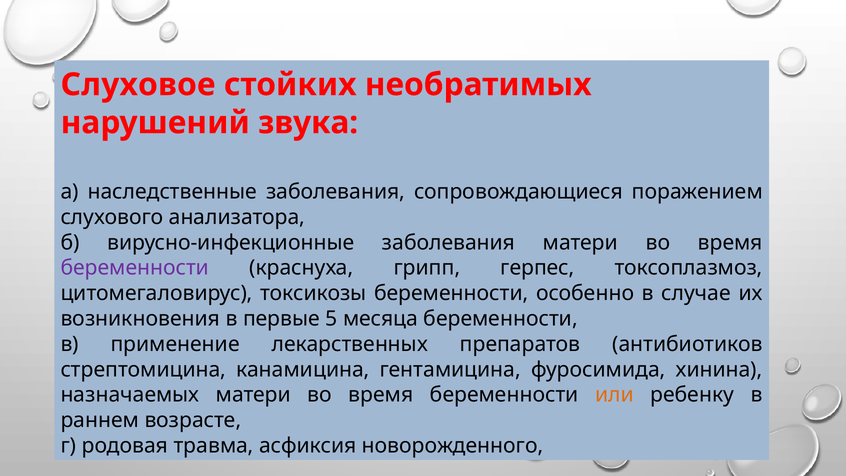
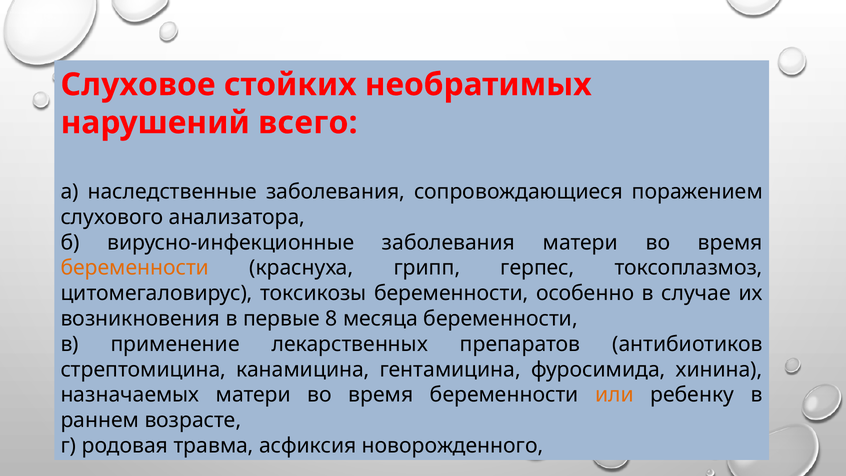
звука: звука -> всего
беременности at (135, 268) colour: purple -> orange
5: 5 -> 8
